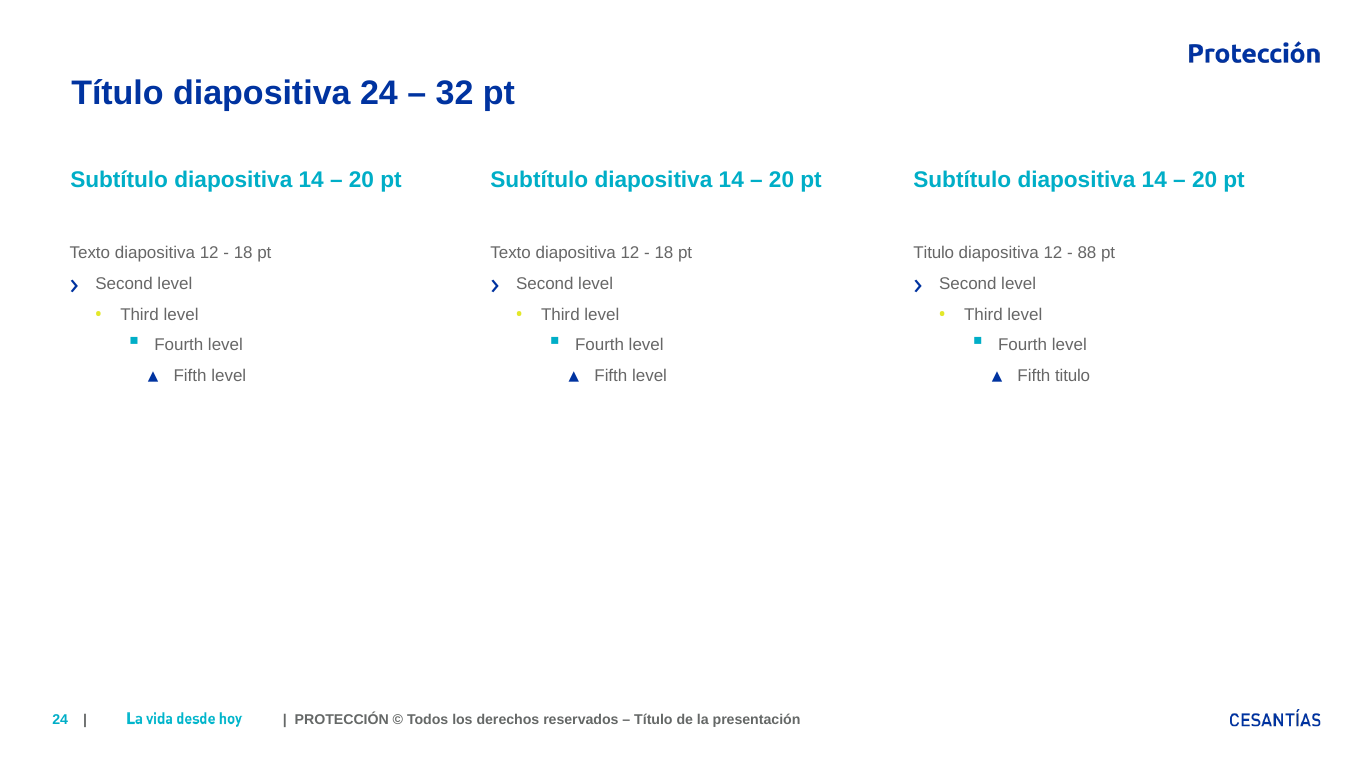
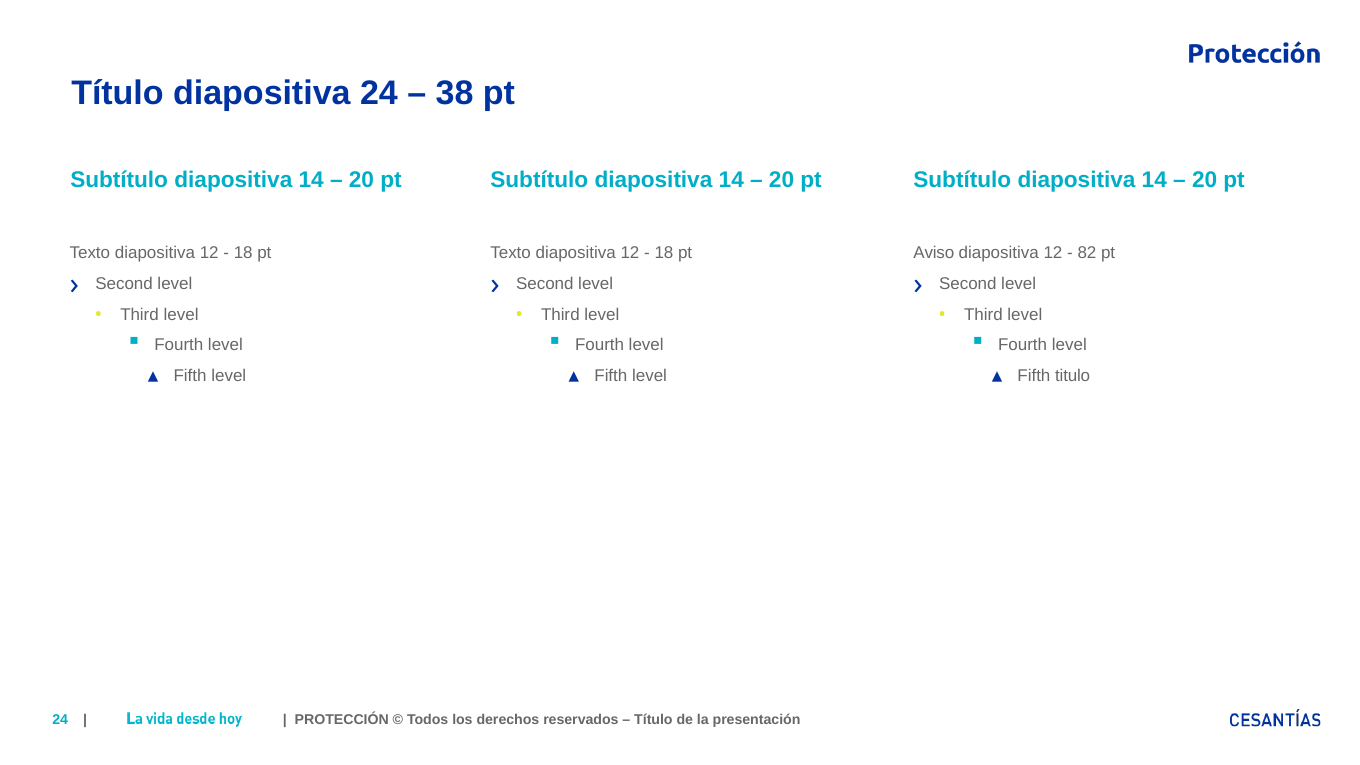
32: 32 -> 38
Titulo at (934, 253): Titulo -> Aviso
88: 88 -> 82
